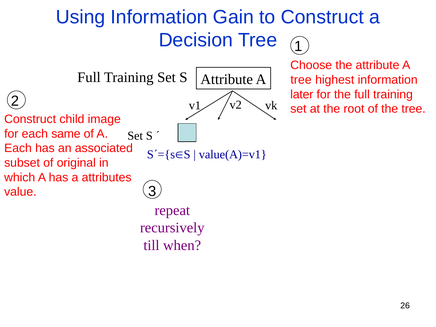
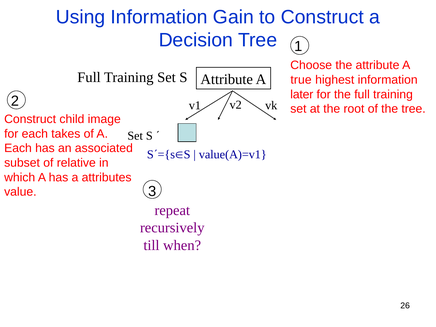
tree at (301, 80): tree -> true
same: same -> takes
original: original -> relative
